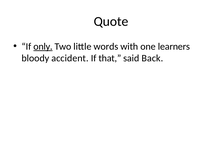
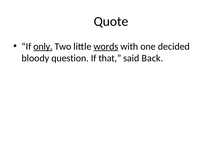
words underline: none -> present
learners: learners -> decided
accident: accident -> question
